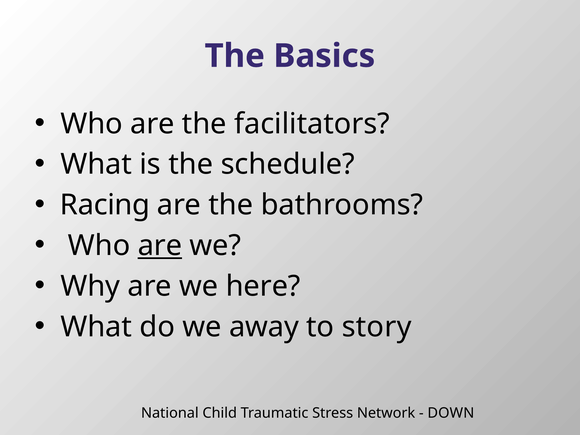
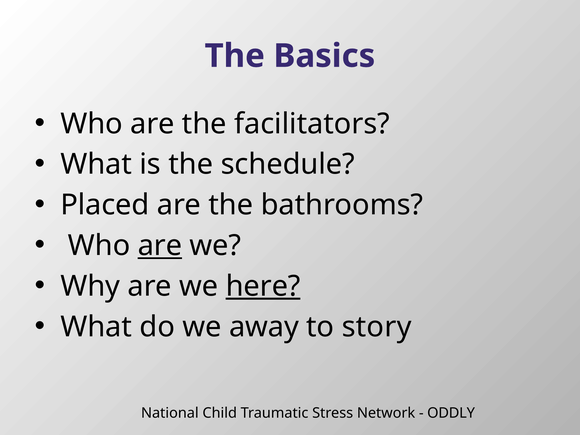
Racing: Racing -> Placed
here underline: none -> present
DOWN: DOWN -> ODDLY
